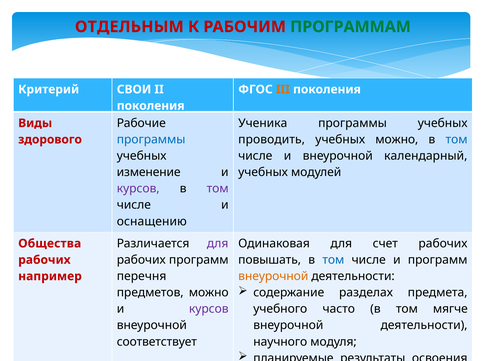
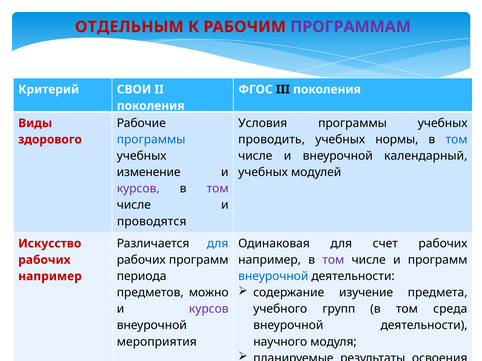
ПРОГРАММАМ colour: green -> purple
III colour: orange -> black
Ученика: Ученика -> Условия
учебных можно: можно -> нормы
оснащению: оснащению -> проводятся
для at (218, 244) colour: purple -> blue
Общества: Общества -> Искусство
повышать at (270, 260): повышать -> например
том at (333, 260) colour: blue -> purple
перечня: перечня -> периода
внеурочной at (273, 277) colour: orange -> blue
разделах: разделах -> изучение
часто: часто -> групп
мягче: мягче -> среда
соответствует: соответствует -> мероприятия
